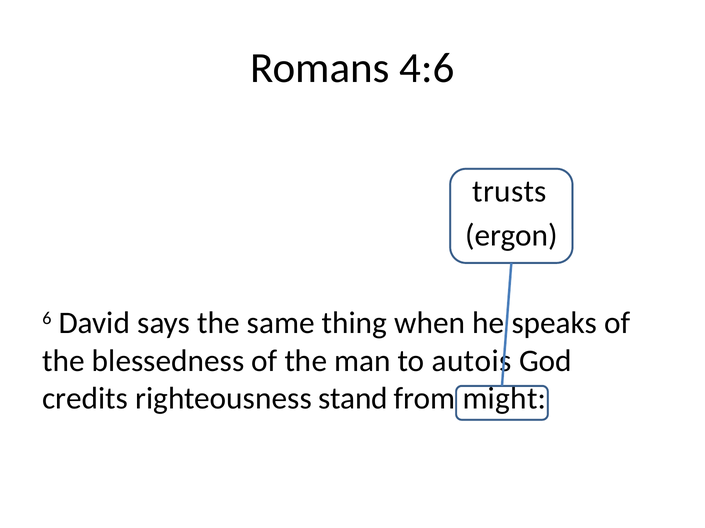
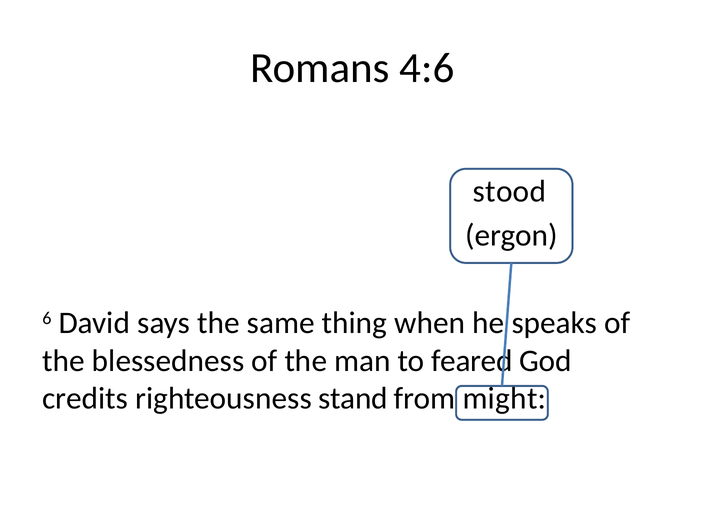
trusts: trusts -> stood
autois: autois -> feared
